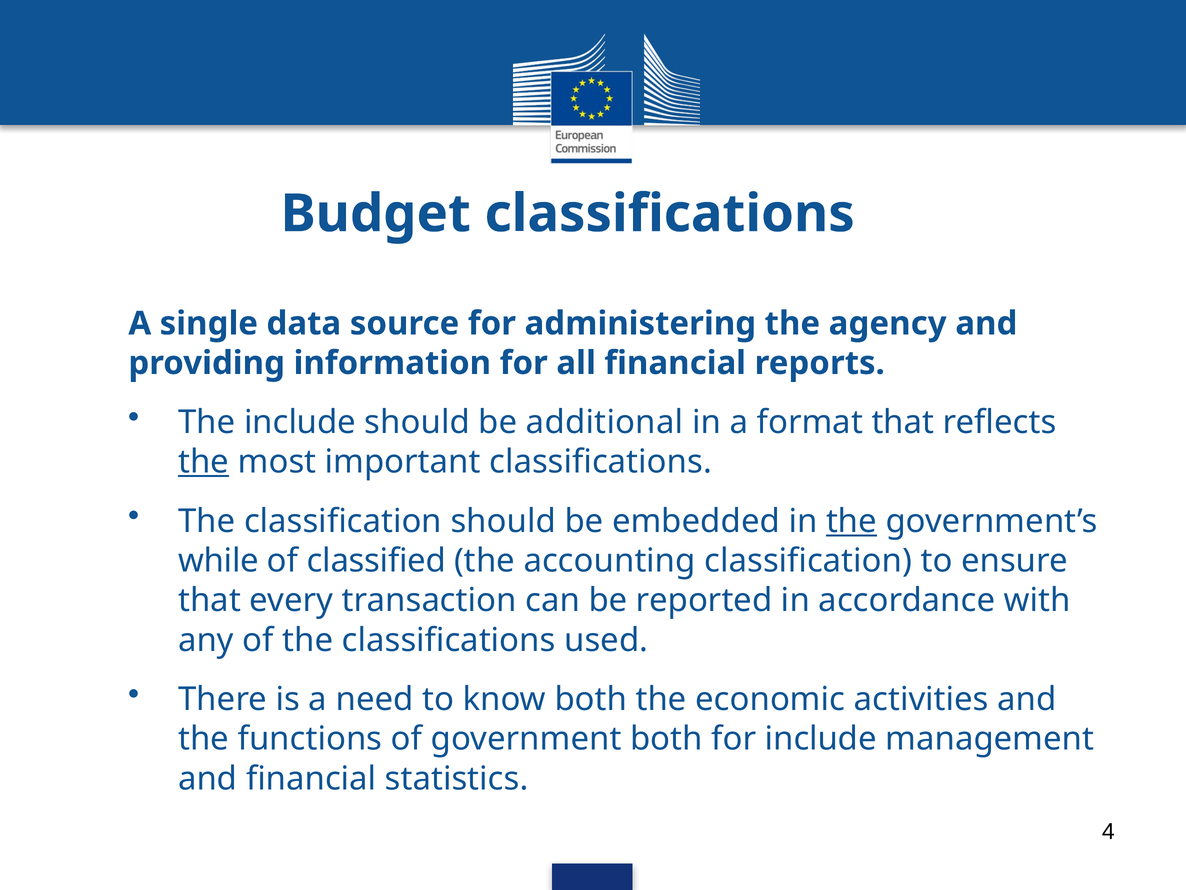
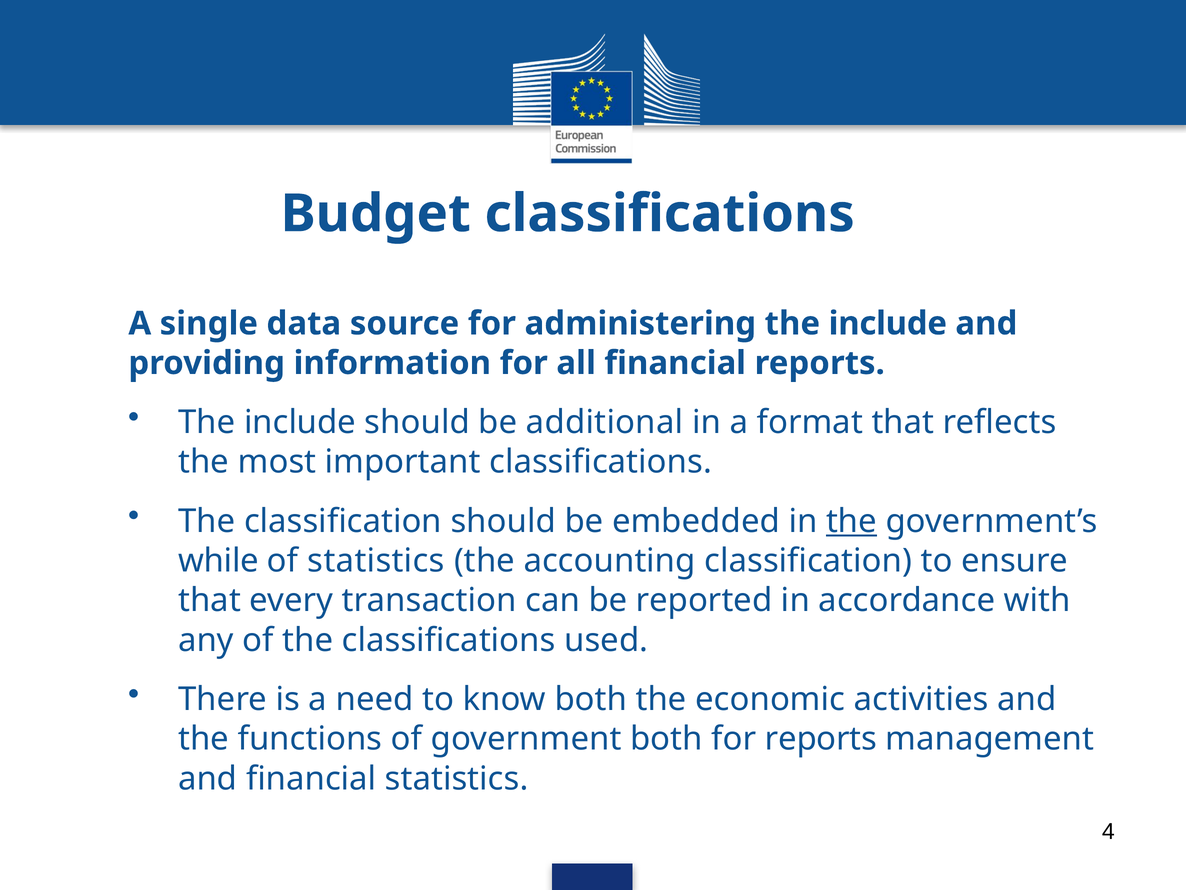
administering the agency: agency -> include
the at (204, 462) underline: present -> none
of classified: classified -> statistics
for include: include -> reports
